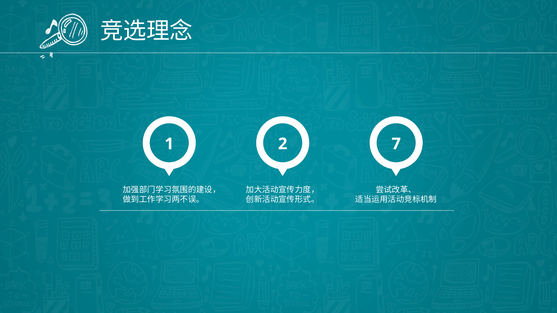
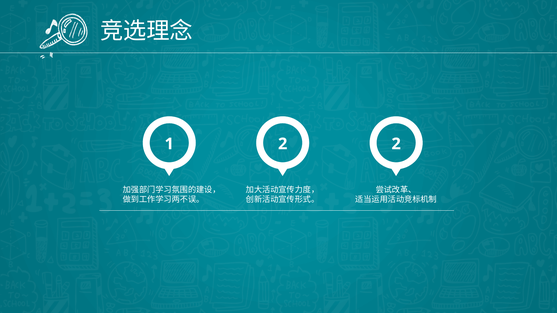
2 7: 7 -> 2
